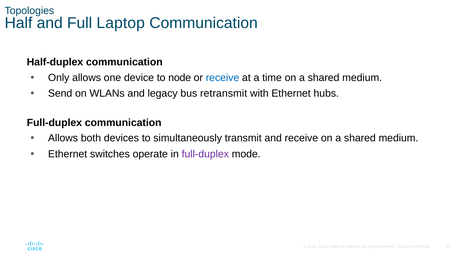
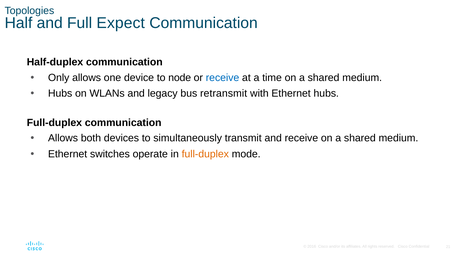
Laptop: Laptop -> Expect
Send at (60, 94): Send -> Hubs
full-duplex at (205, 154) colour: purple -> orange
